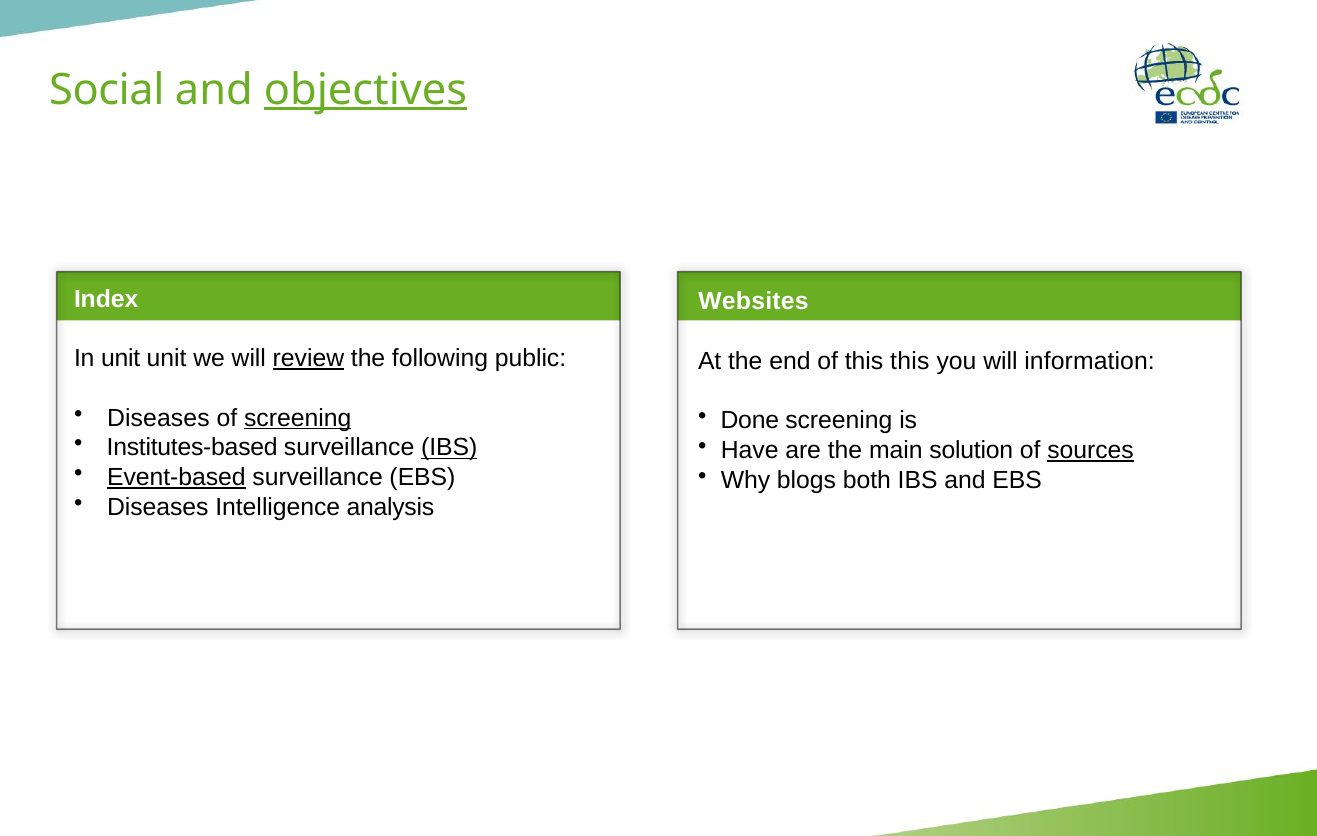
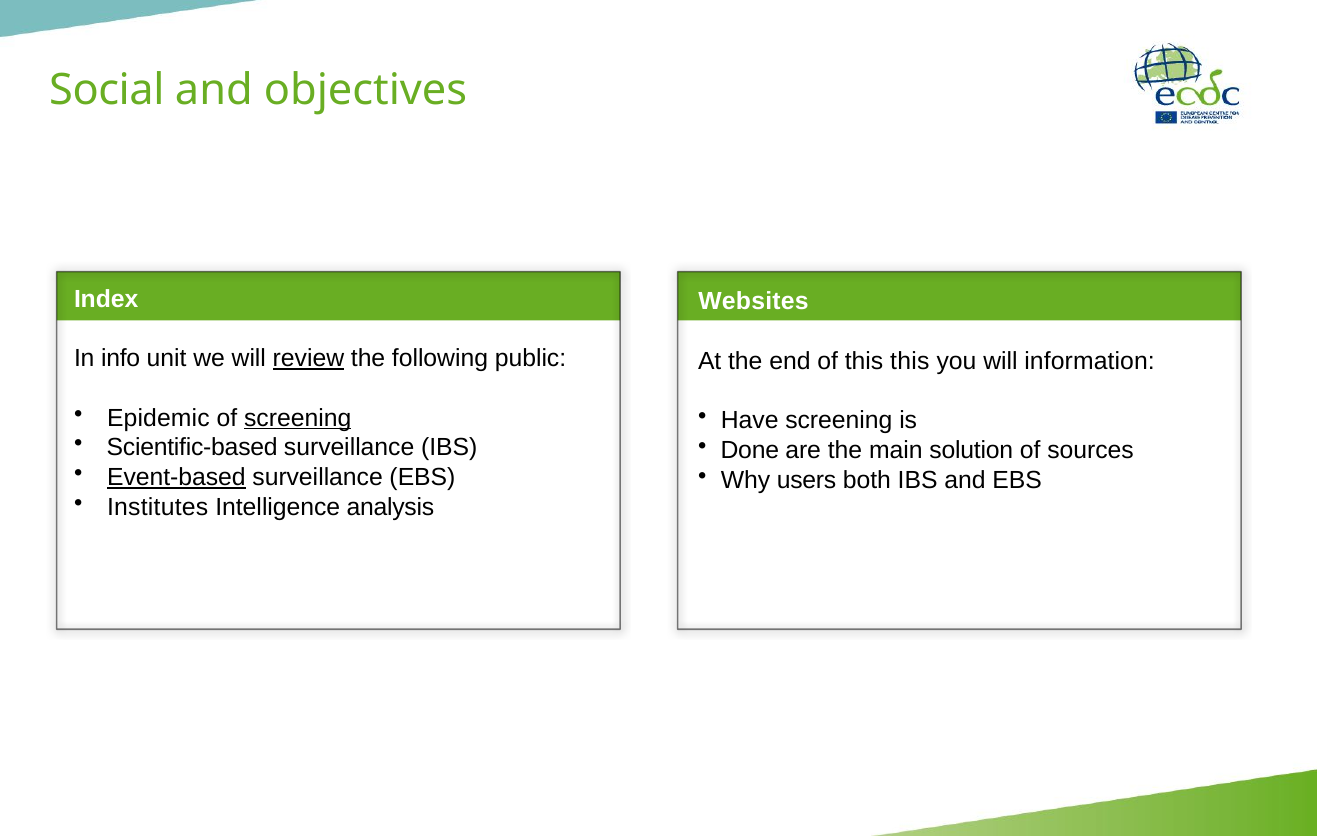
objectives underline: present -> none
In unit: unit -> info
Diseases at (158, 418): Diseases -> Epidemic
Done: Done -> Have
Institutes-based: Institutes-based -> Scientific-based
IBS at (449, 448) underline: present -> none
Have: Have -> Done
sources underline: present -> none
blogs: blogs -> users
Diseases at (158, 507): Diseases -> Institutes
